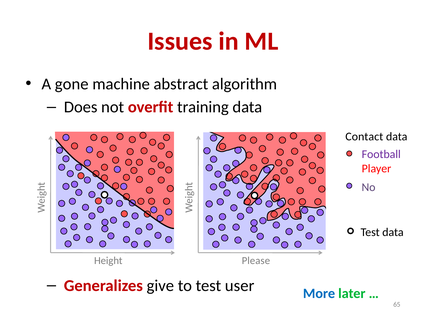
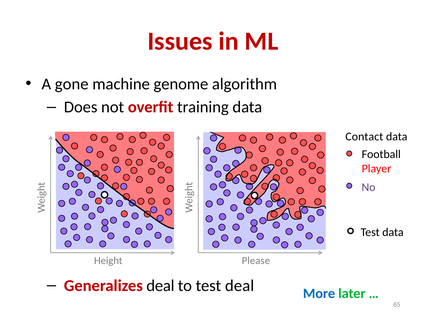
abstract: abstract -> genome
Football colour: purple -> black
Generalizes give: give -> deal
test user: user -> deal
